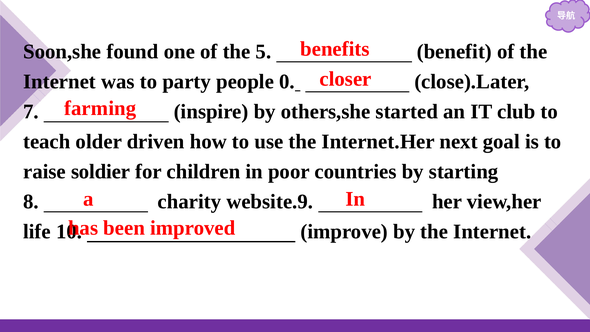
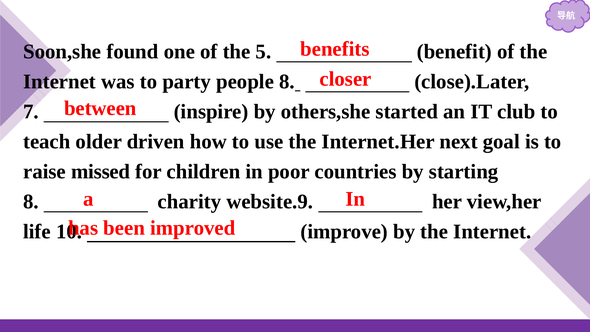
people 0: 0 -> 8
farming: farming -> between
soldier: soldier -> missed
